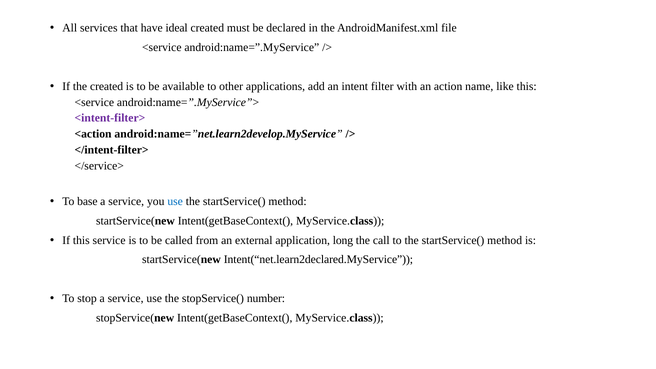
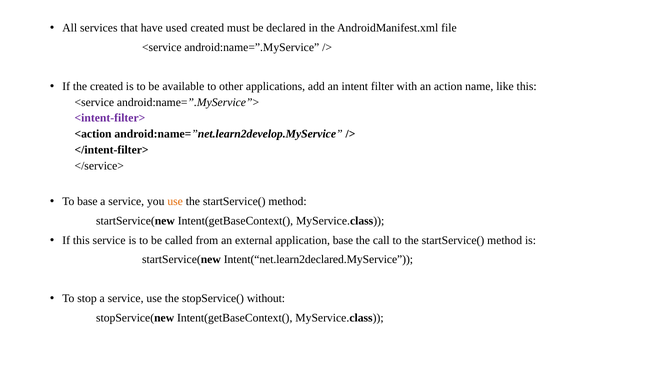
ideal: ideal -> used
use at (175, 201) colour: blue -> orange
application long: long -> base
number: number -> without
